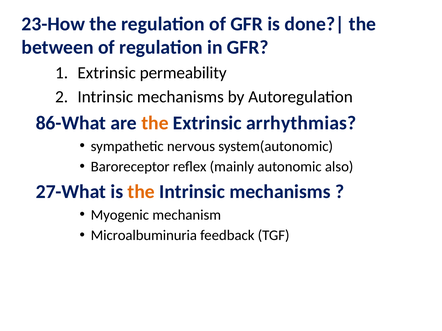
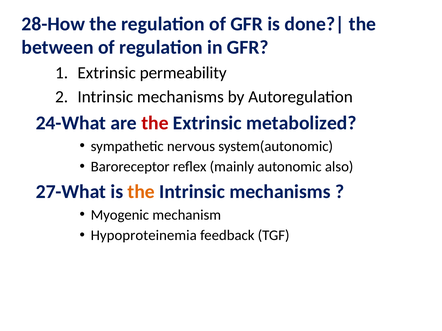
23-How: 23-How -> 28-How
86-What: 86-What -> 24-What
the at (155, 123) colour: orange -> red
arrhythmias: arrhythmias -> metabolized
Microalbuminuria: Microalbuminuria -> Hypoproteinemia
